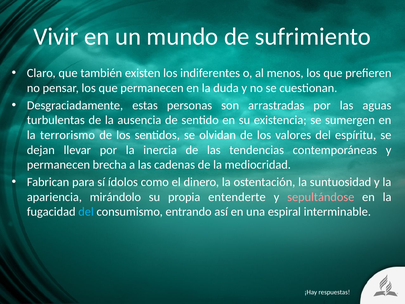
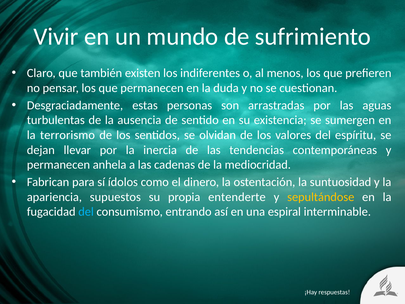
brecha: brecha -> anhela
mirándolo: mirándolo -> supuestos
sepultándose colour: pink -> yellow
